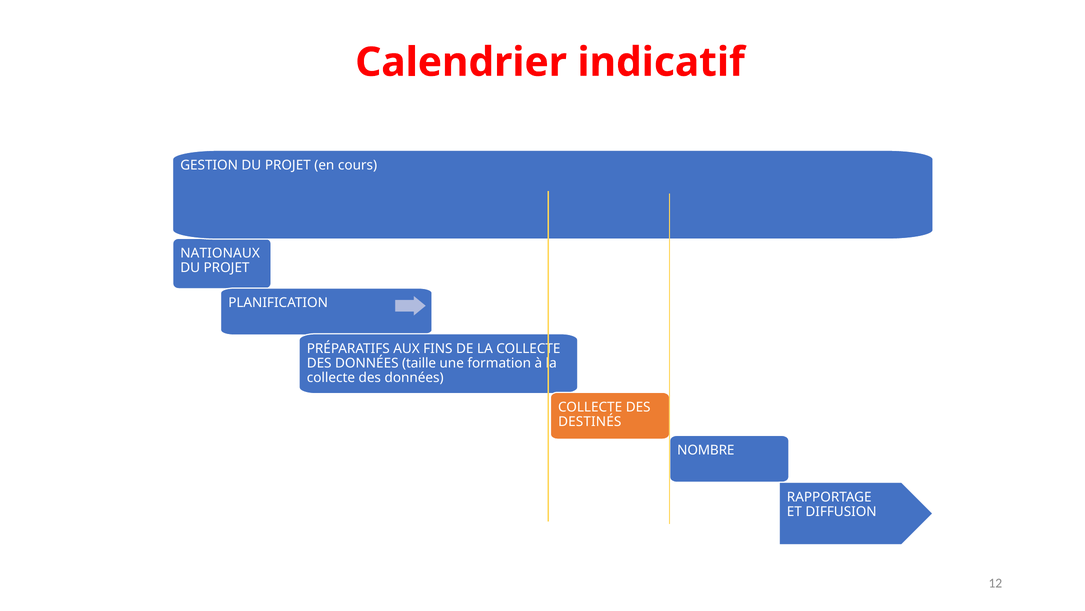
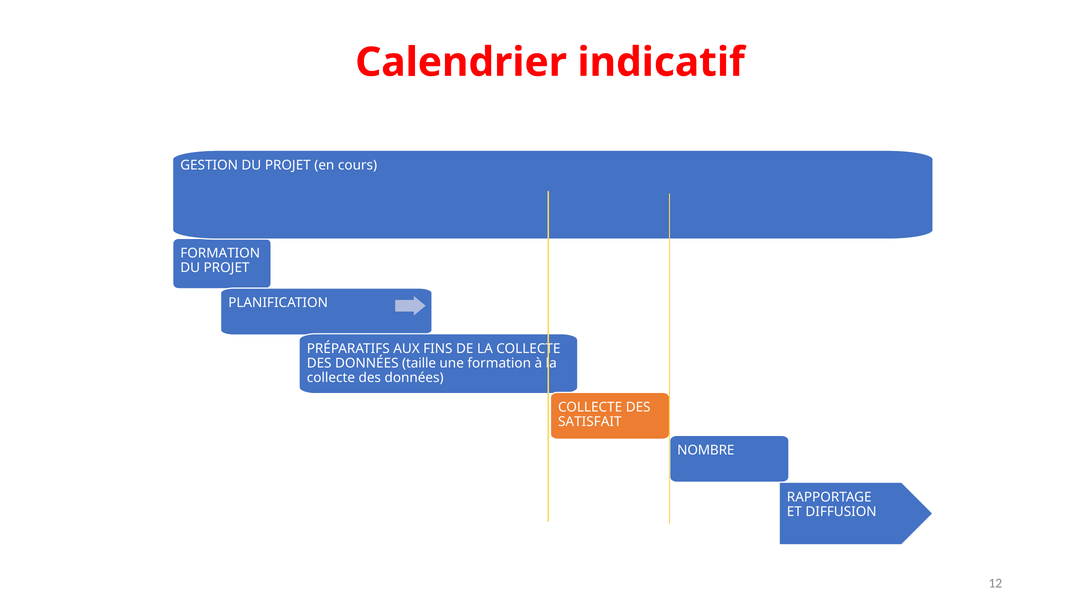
NATIONAUX at (220, 253): NATIONAUX -> FORMATION
DESTINÉS: DESTINÉS -> SATISFAIT
